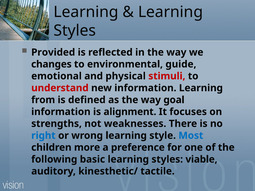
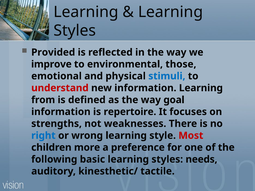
changes: changes -> improve
guide: guide -> those
stimuli colour: red -> blue
alignment: alignment -> repertoire
Most colour: blue -> red
viable: viable -> needs
